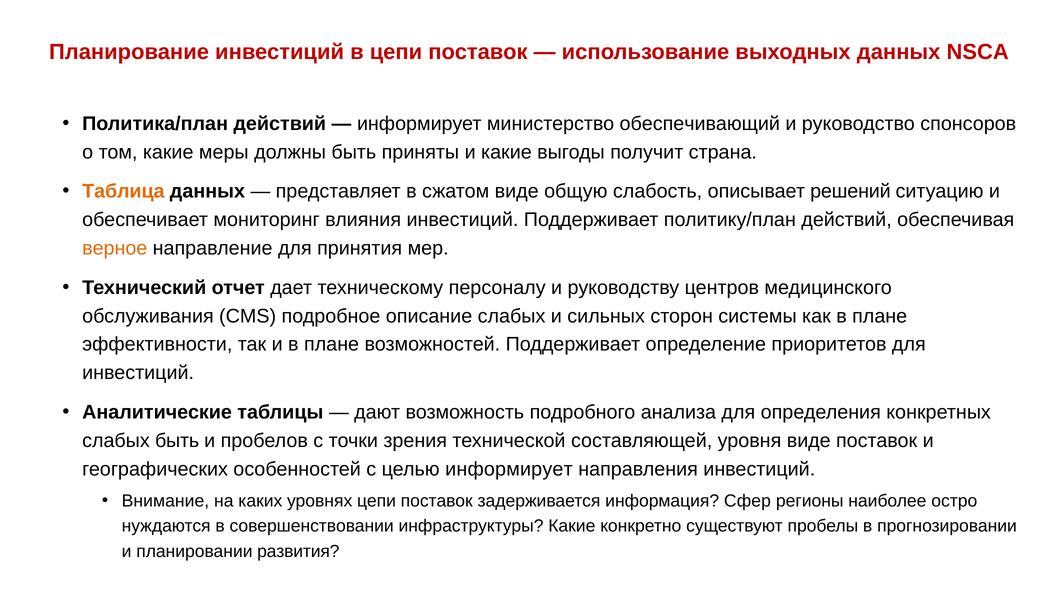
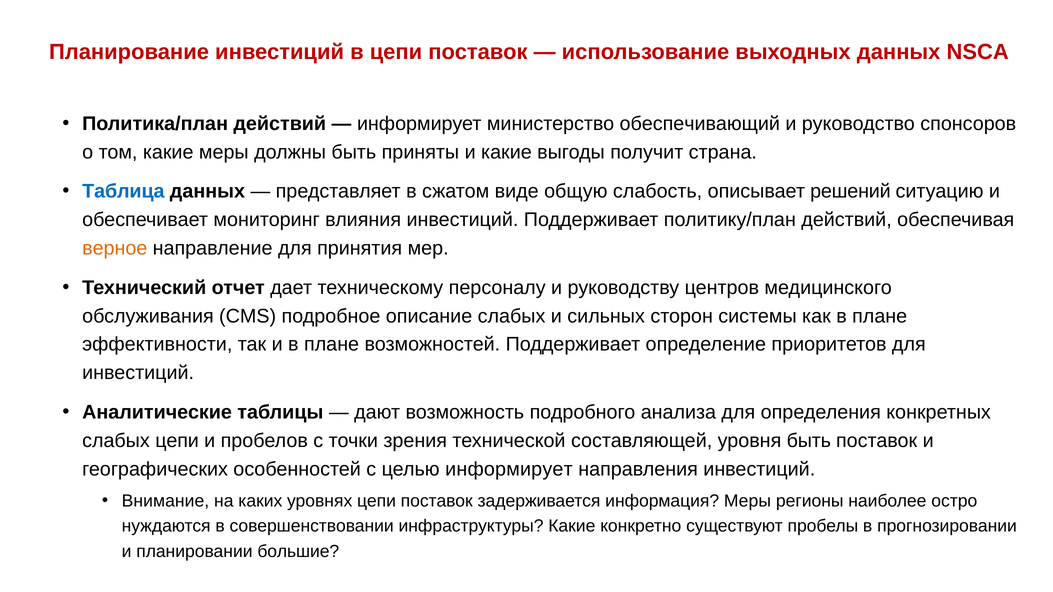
Таблица colour: orange -> blue
слабых быть: быть -> цепи
уровня виде: виде -> быть
информация Сфер: Сфер -> Меры
развития: развития -> большие
